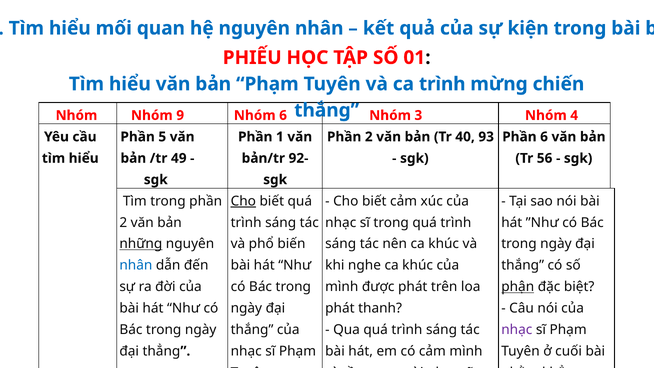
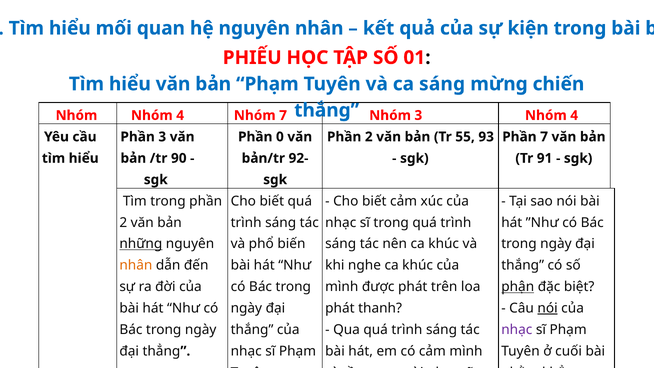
ca trình: trình -> sáng
Nhóm Nhóm 9: 9 -> 4
Nhóm 6: 6 -> 7
Phần 5: 5 -> 3
1: 1 -> 0
40: 40 -> 55
Phần 6: 6 -> 7
49: 49 -> 90
56: 56 -> 91
Cho at (243, 201) underline: present -> none
nhân at (136, 265) colour: blue -> orange
nói at (548, 308) underline: none -> present
